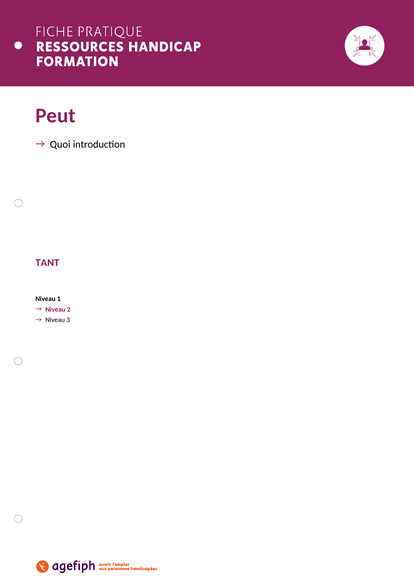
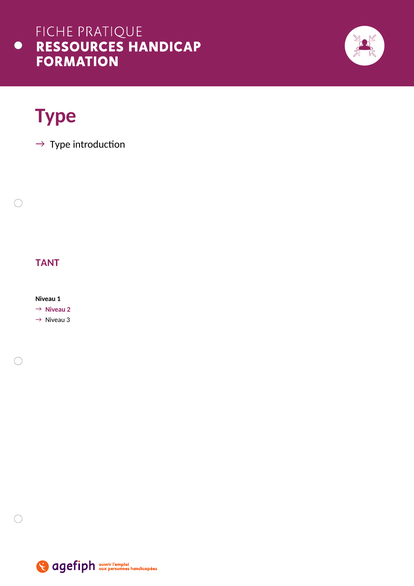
Peut at (56, 116): Peut -> Type
Quoi at (60, 144): Quoi -> Type
